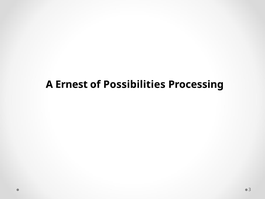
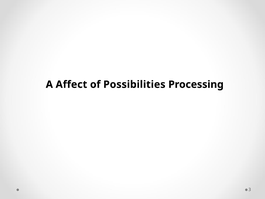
Ernest: Ernest -> Affect
